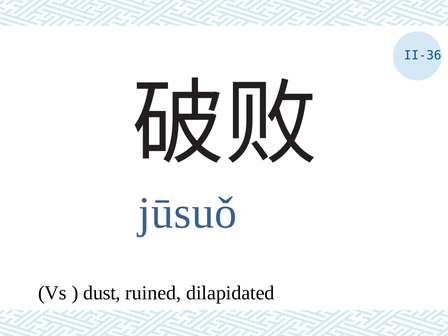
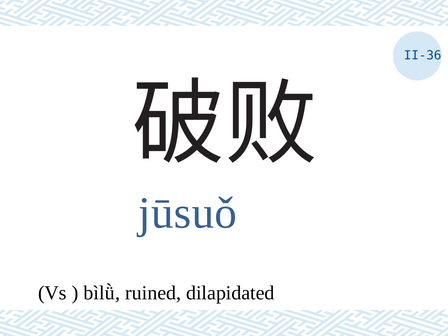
dust: dust -> bìlǜ
